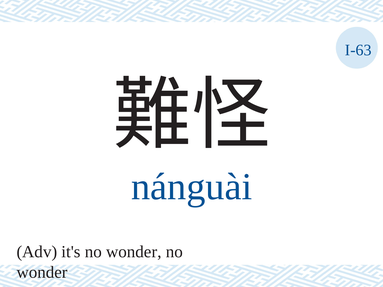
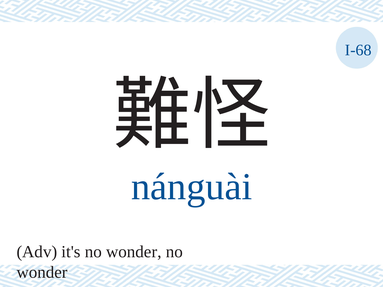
I-63: I-63 -> I-68
